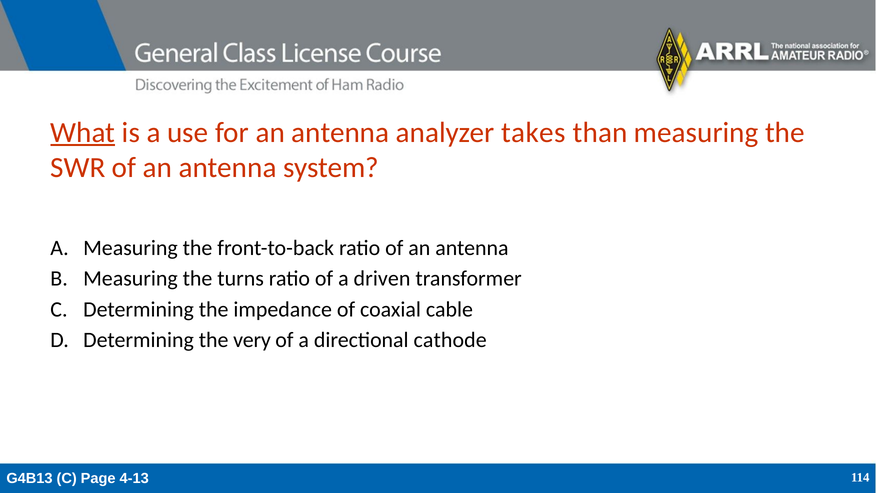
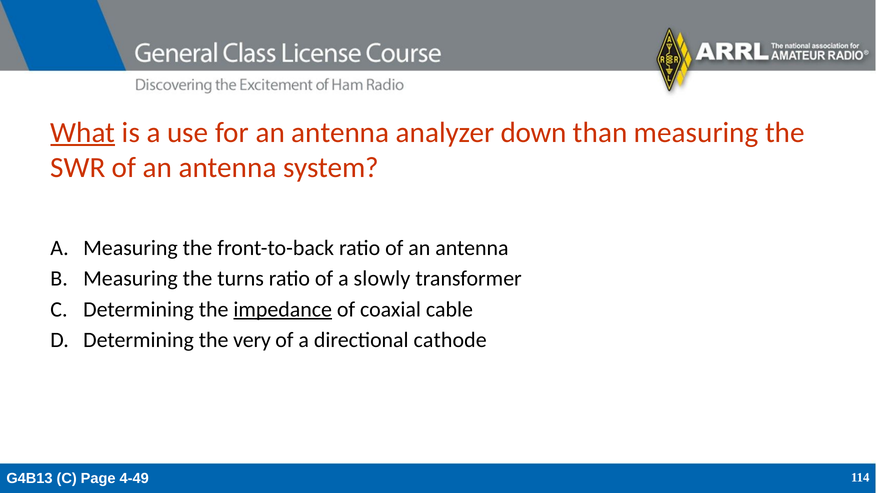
takes: takes -> down
driven: driven -> slowly
impedance underline: none -> present
4-13: 4-13 -> 4-49
